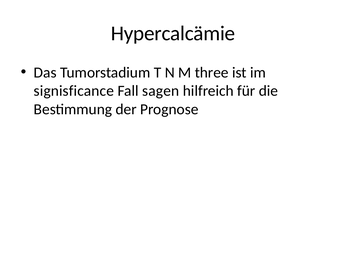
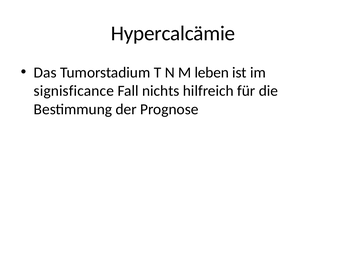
three: three -> leben
sagen: sagen -> nichts
